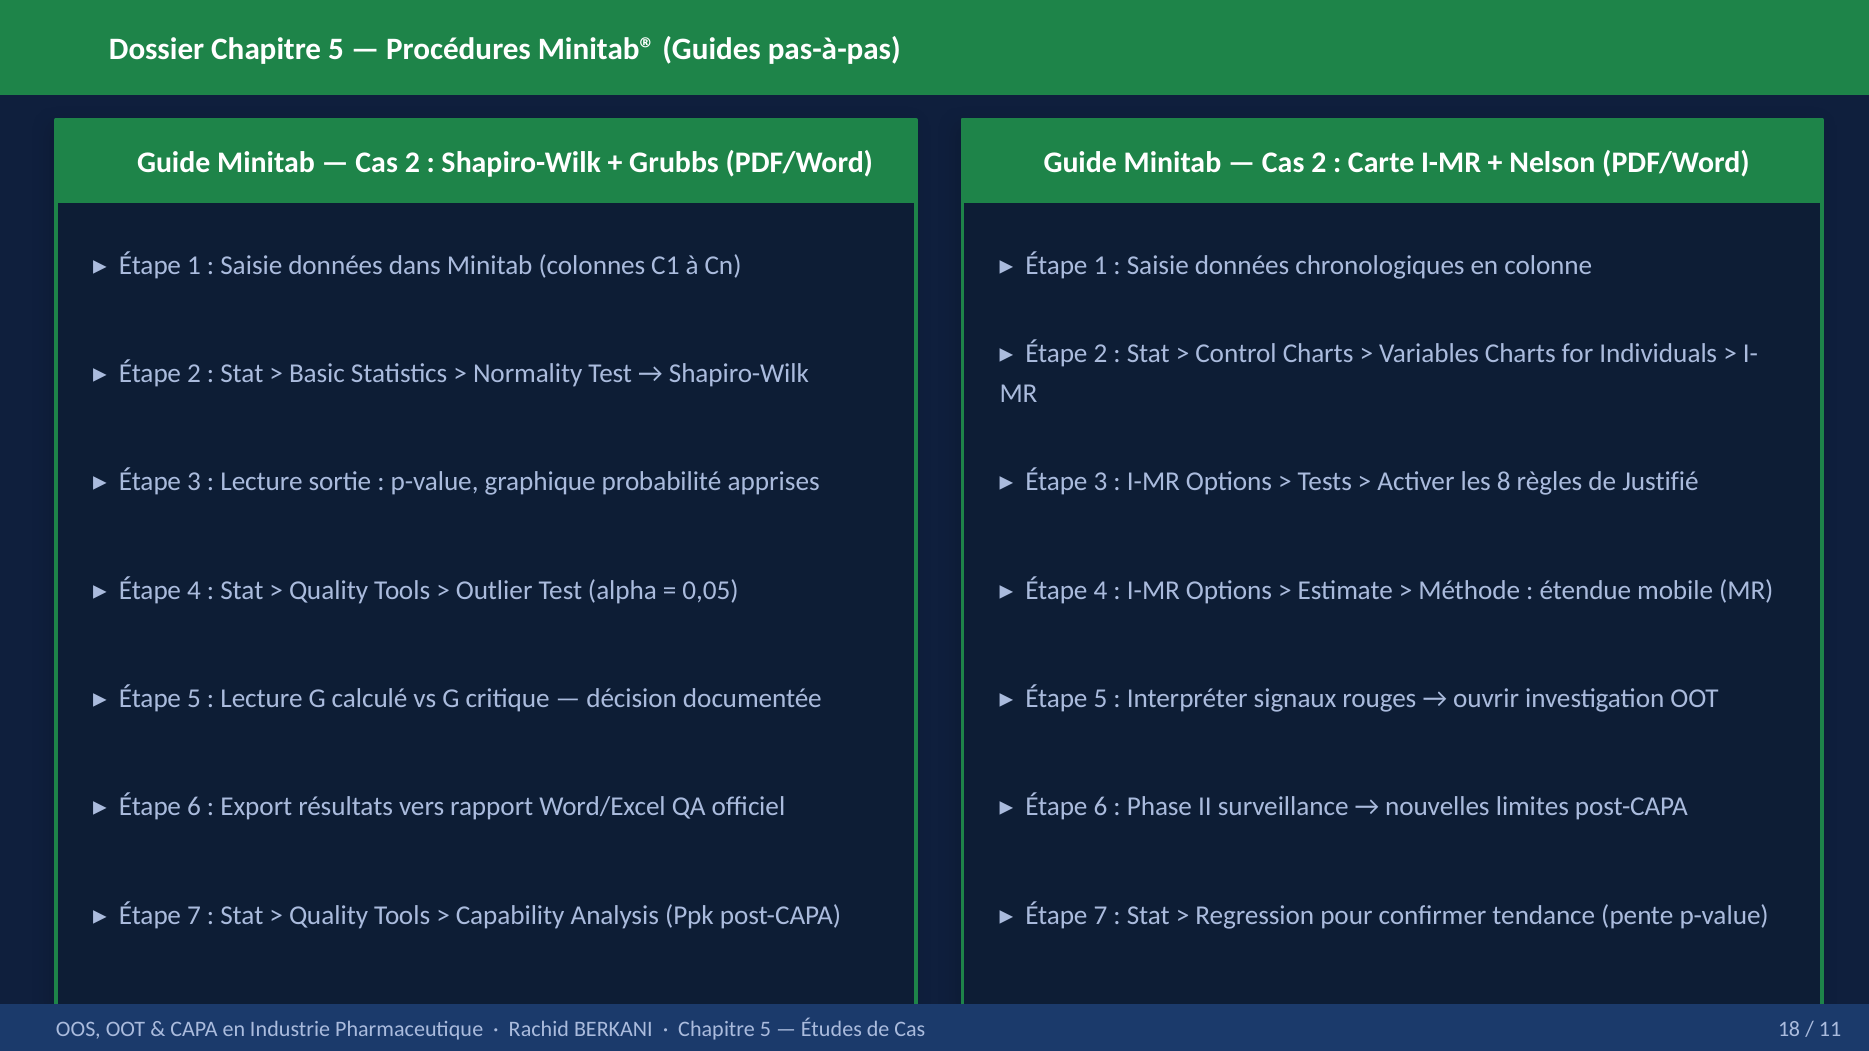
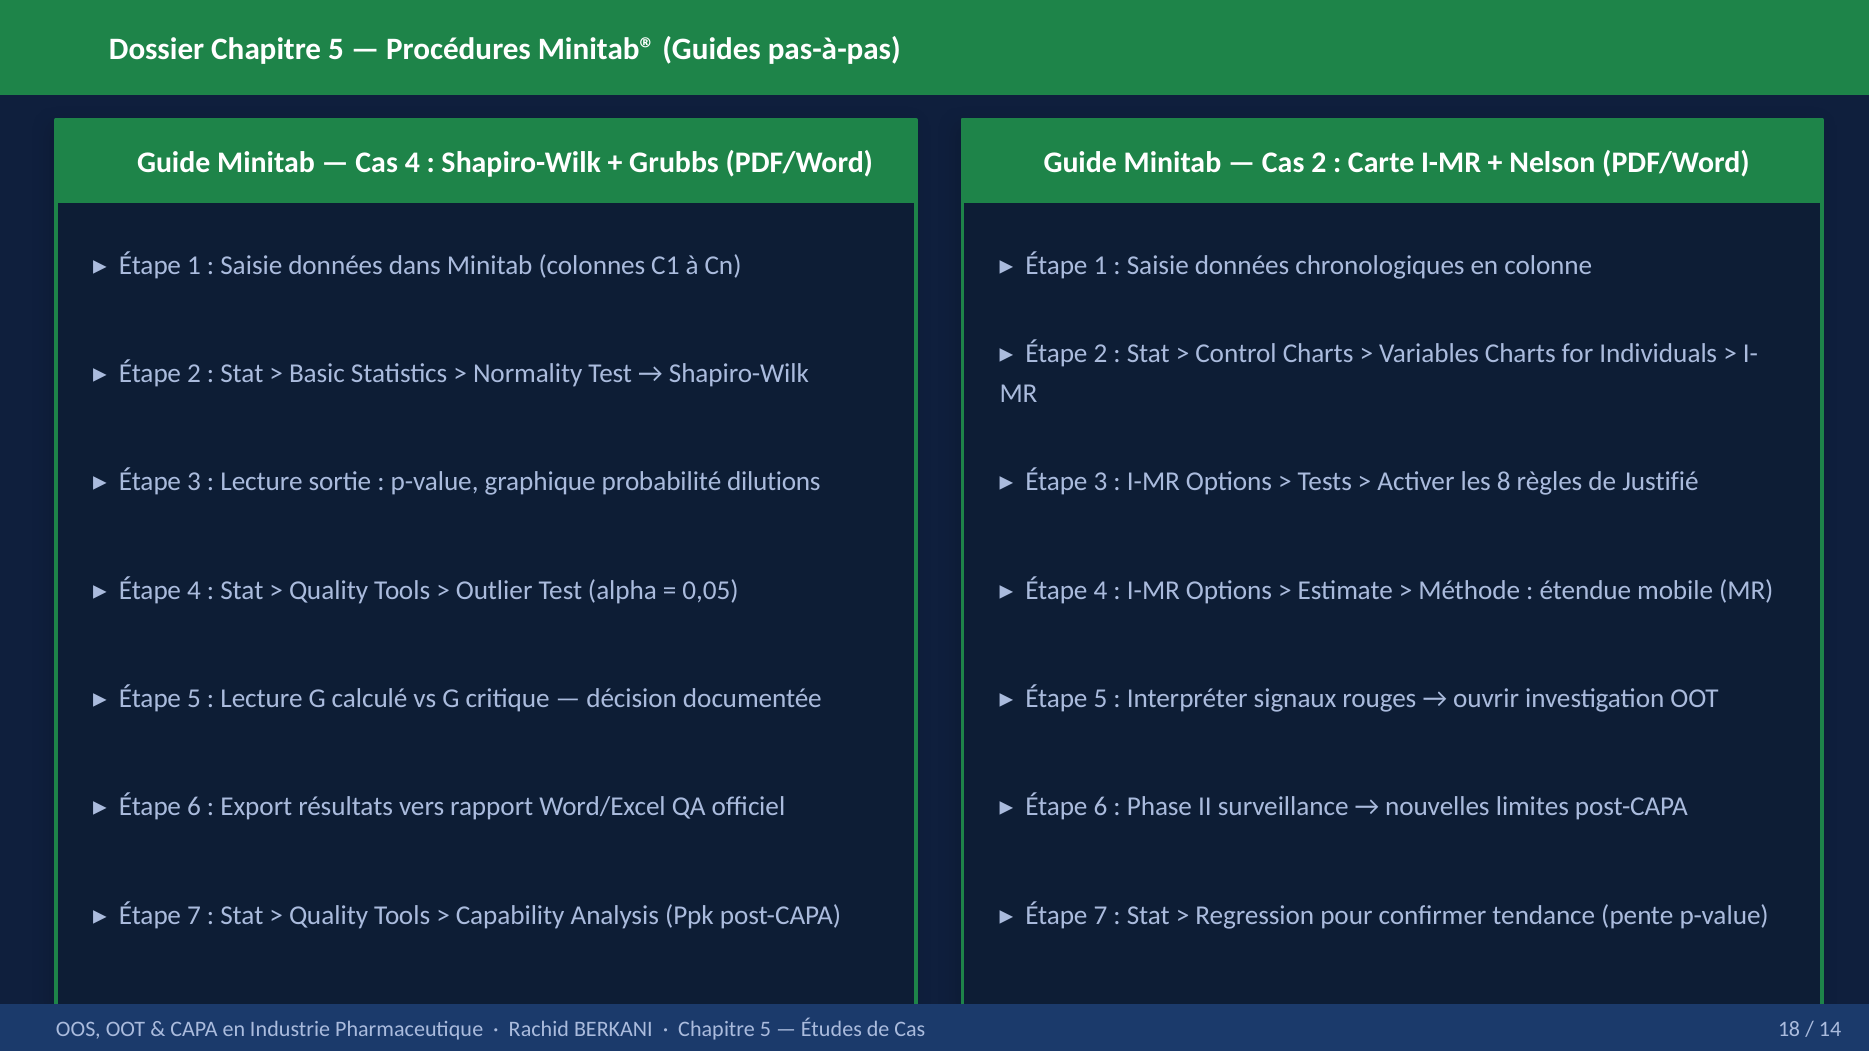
2 at (412, 163): 2 -> 4
apprises: apprises -> dilutions
11: 11 -> 14
